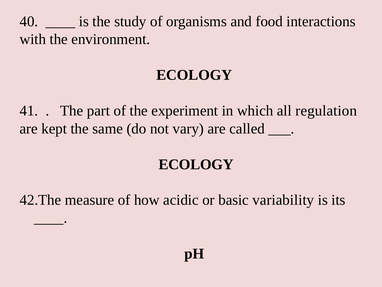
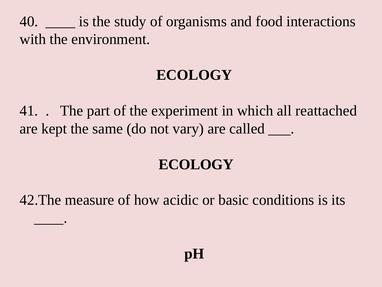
regulation: regulation -> reattached
variability: variability -> conditions
